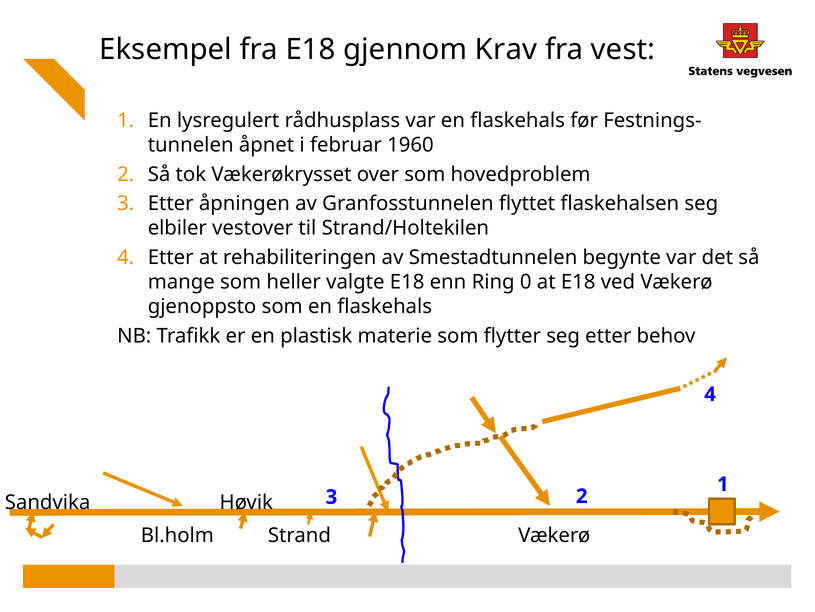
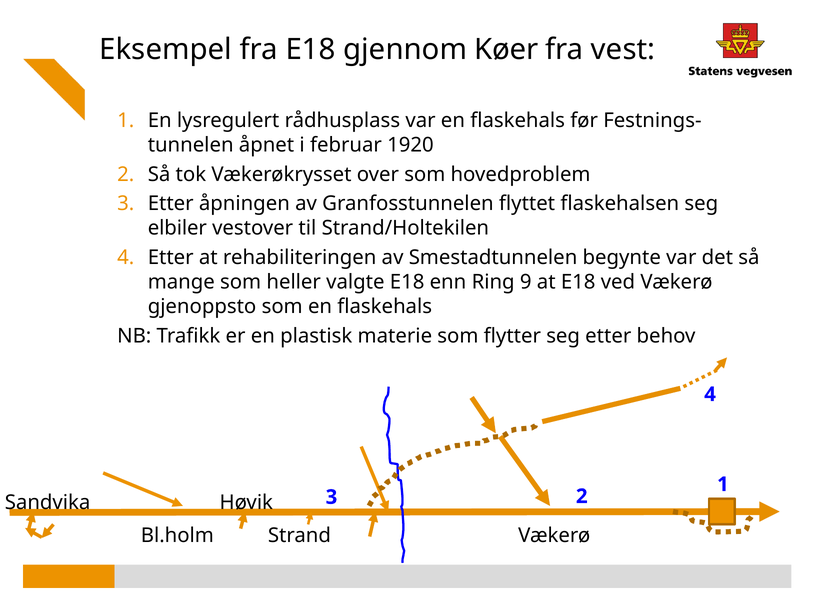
Krav: Krav -> Køer
1960: 1960 -> 1920
0: 0 -> 9
